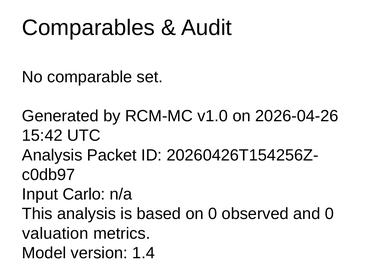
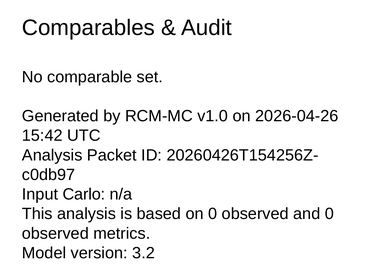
valuation at (55, 233): valuation -> observed
1.4: 1.4 -> 3.2
